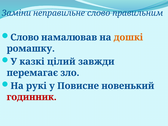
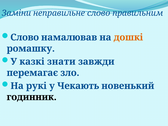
цілий: цілий -> знати
Повисне: Повисне -> Чекають
годинник colour: red -> black
